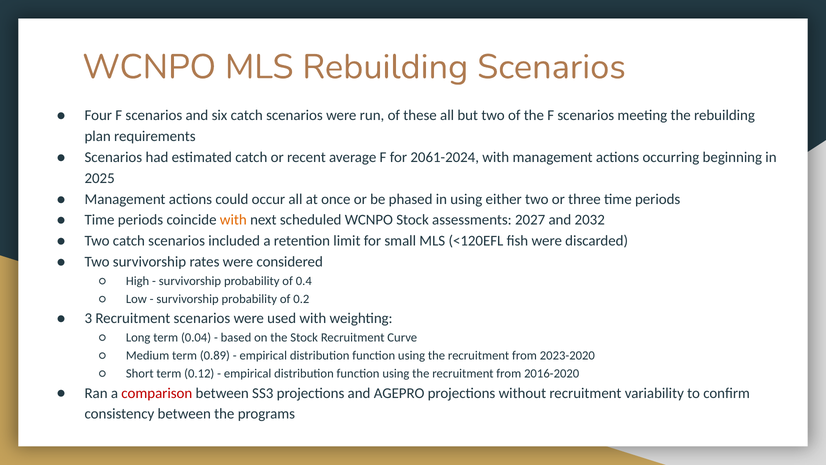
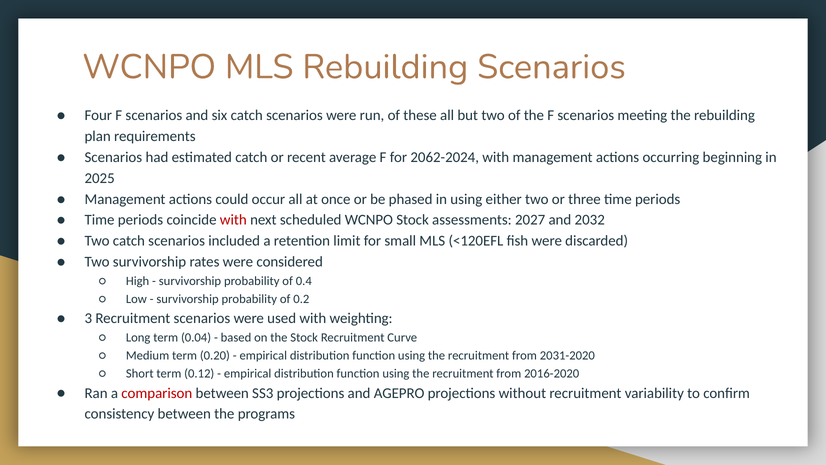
2061-2024: 2061-2024 -> 2062-2024
with at (233, 220) colour: orange -> red
0.89: 0.89 -> 0.20
2023-2020: 2023-2020 -> 2031-2020
